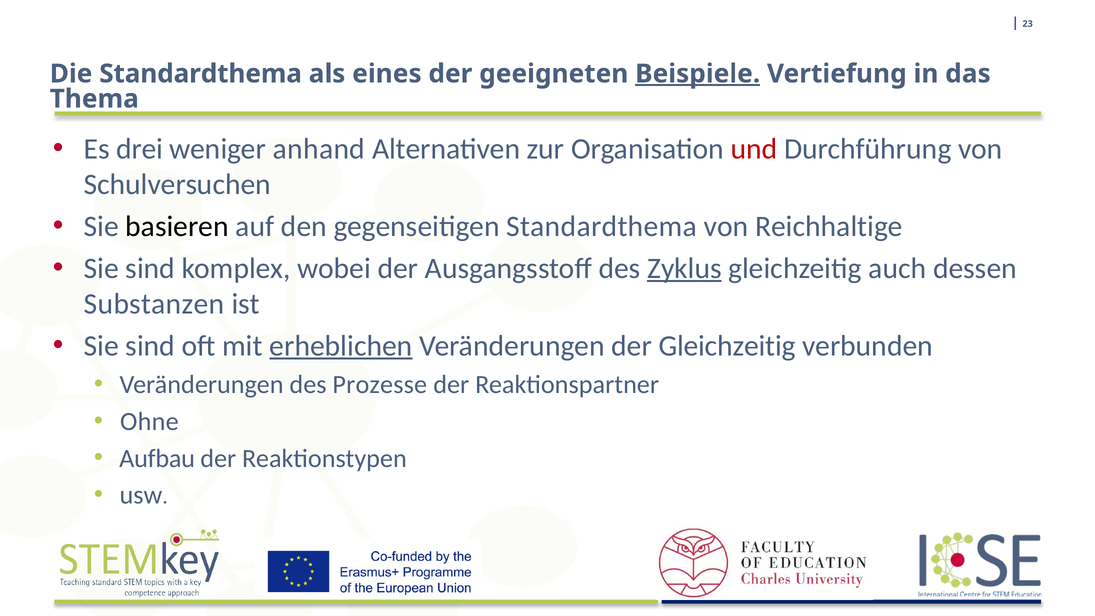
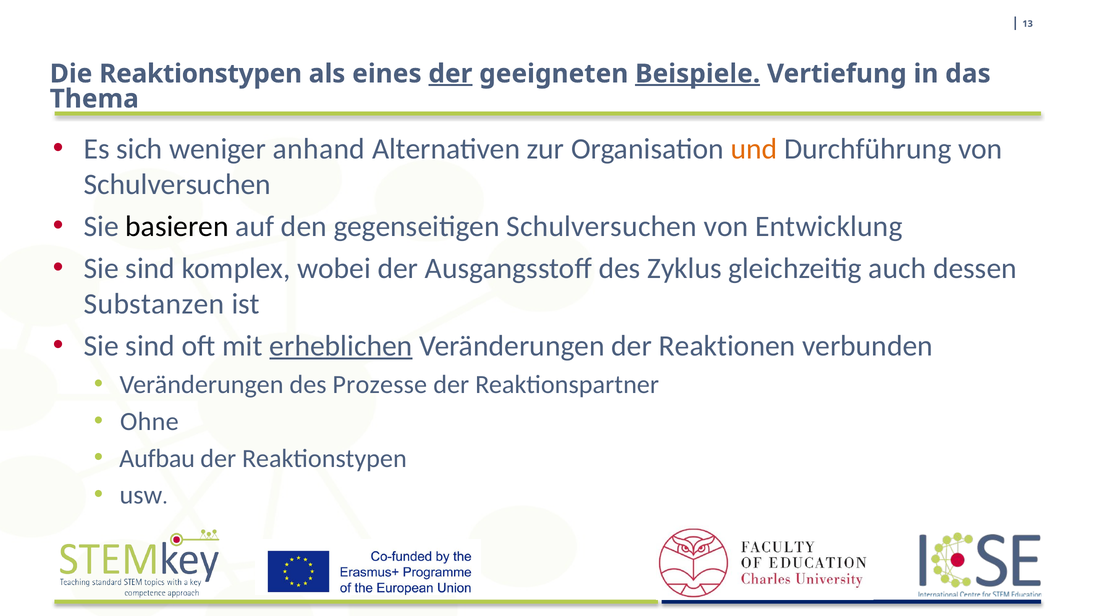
23: 23 -> 13
Die Standardthema: Standardthema -> Reaktionstypen
der at (450, 74) underline: none -> present
drei: drei -> sich
und colour: red -> orange
gegenseitigen Standardthema: Standardthema -> Schulversuchen
Reichhaltige: Reichhaltige -> Entwicklung
Zyklus underline: present -> none
der Gleichzeitig: Gleichzeitig -> Reaktionen
